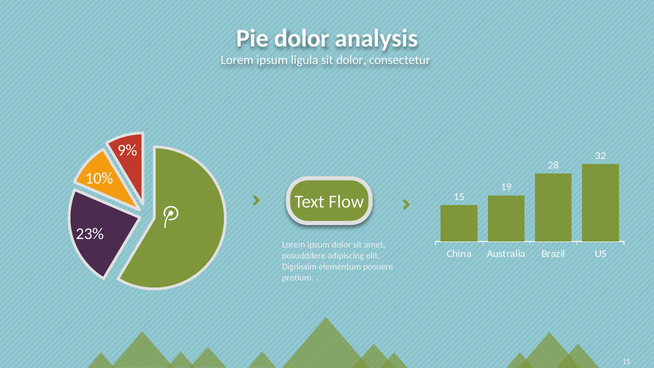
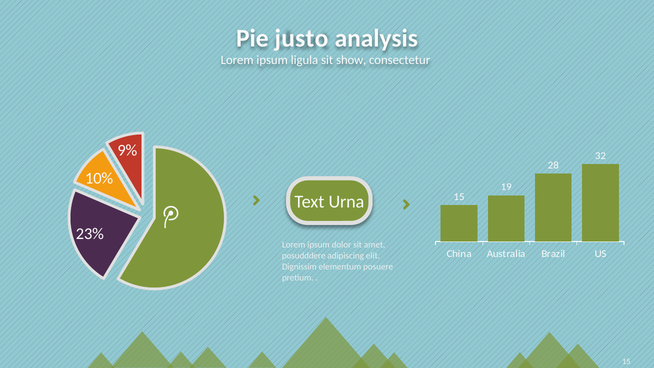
Pie dolor: dolor -> justo
sit dolor: dolor -> show
Flow: Flow -> Urna
